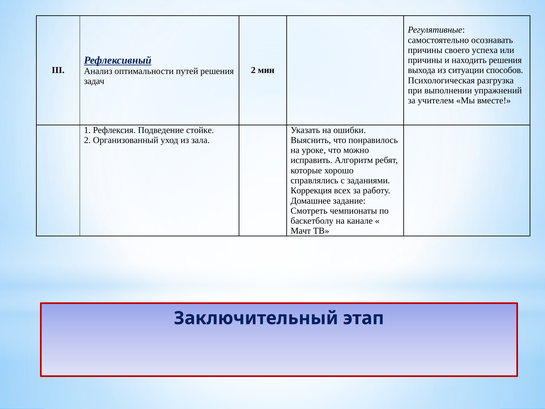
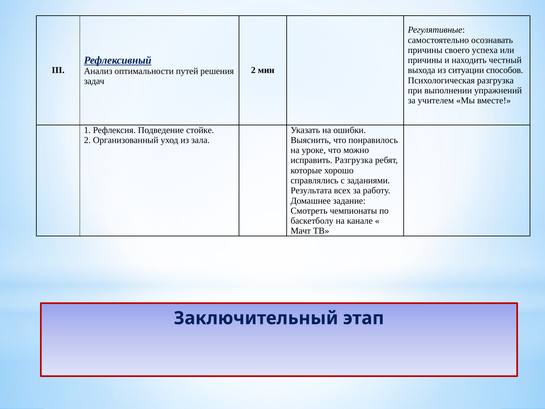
находить решения: решения -> честный
исправить Алгоритм: Алгоритм -> Разгрузка
Коррекция: Коррекция -> Результата
